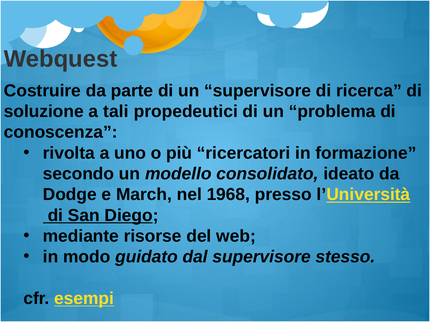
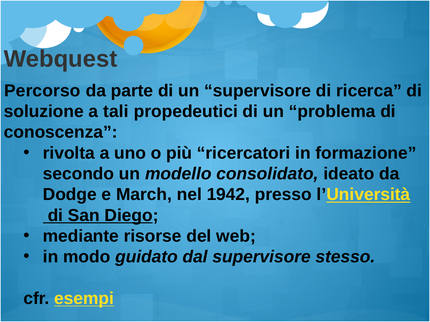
Costruire: Costruire -> Percorso
1968: 1968 -> 1942
